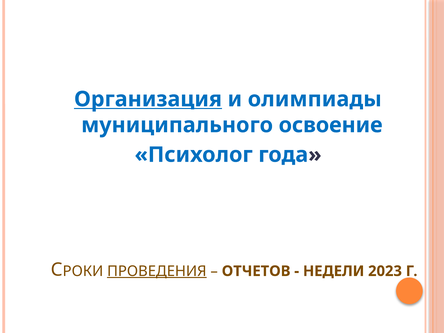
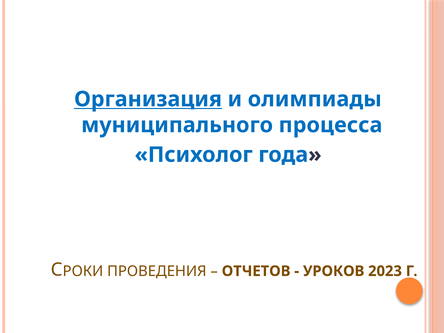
освоение: освоение -> процесса
ПРОВЕДЕНИЯ underline: present -> none
НЕДЕЛИ: НЕДЕЛИ -> УРОКОВ
